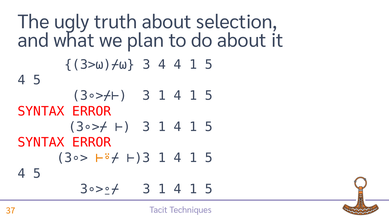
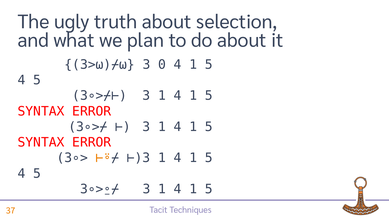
3 4: 4 -> 0
